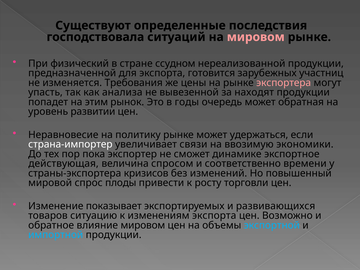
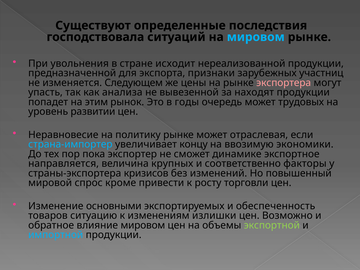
мировом at (256, 37) colour: pink -> light blue
физический: физический -> увольнения
ссудном: ссудном -> исходит
готовится: готовится -> признаки
Требования: Требования -> Следующем
обратная: обратная -> трудовых
удержаться: удержаться -> отраслевая
страна-импортер colour: white -> light blue
связи: связи -> концу
действующая: действующая -> направляется
спросом: спросом -> крупных
времени: времени -> факторы
плоды: плоды -> кроме
показывает: показывает -> основными
развивающихся: развивающихся -> обеспеченность
изменениям экспорта: экспорта -> излишки
экспортной colour: light blue -> light green
